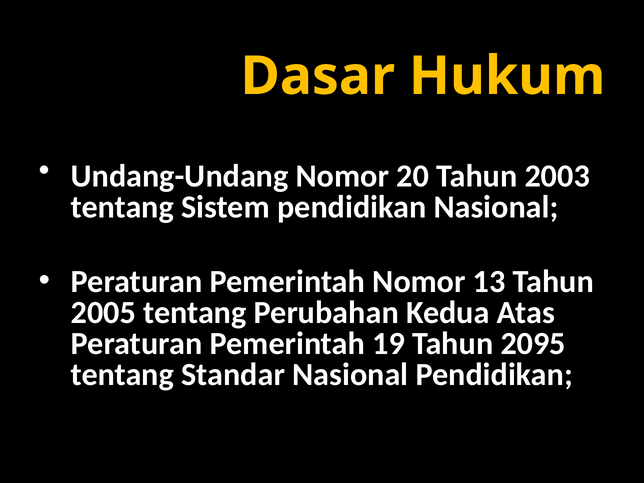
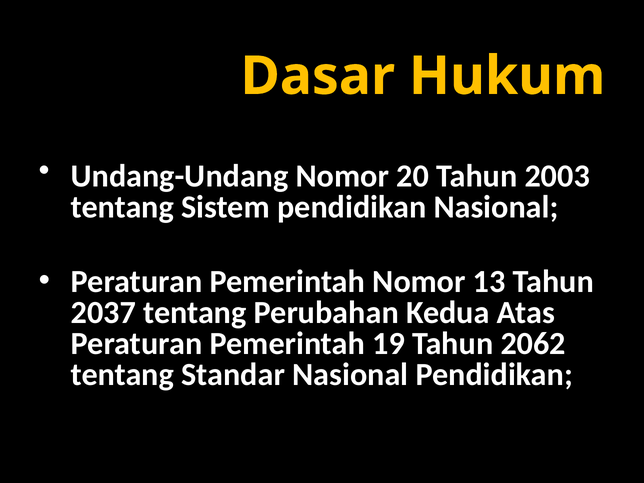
2005: 2005 -> 2037
2095: 2095 -> 2062
